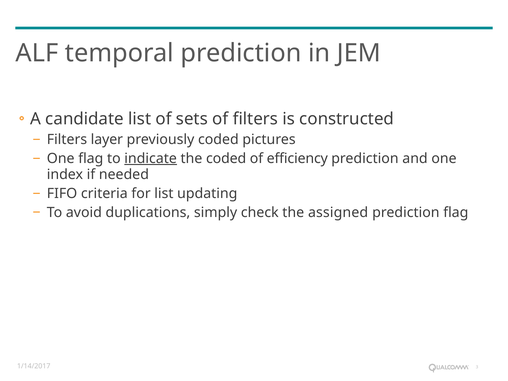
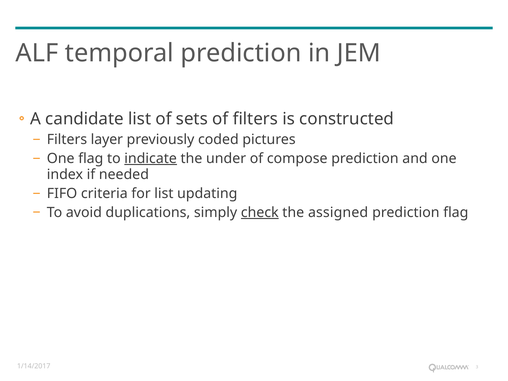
the coded: coded -> under
efficiency: efficiency -> compose
check underline: none -> present
